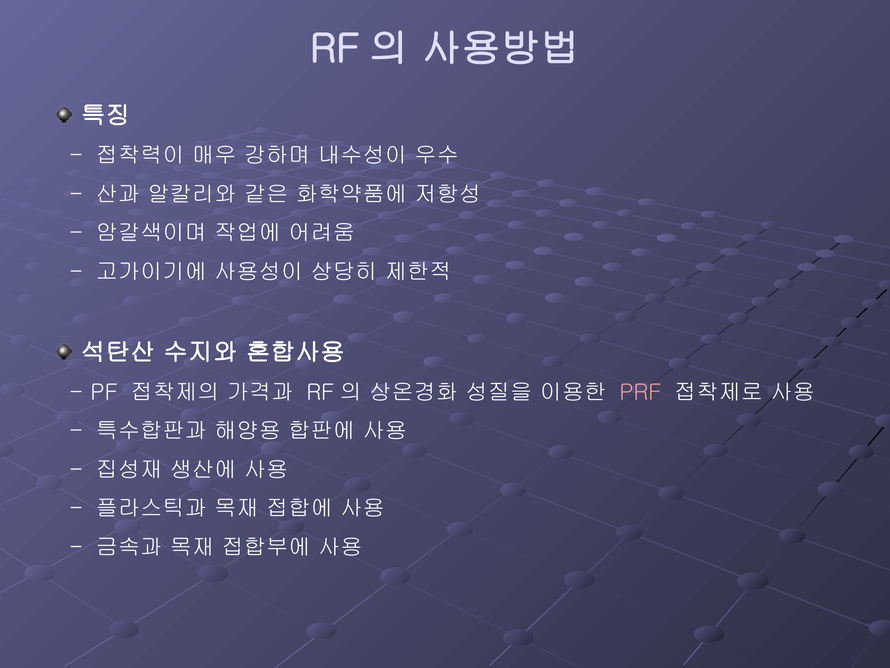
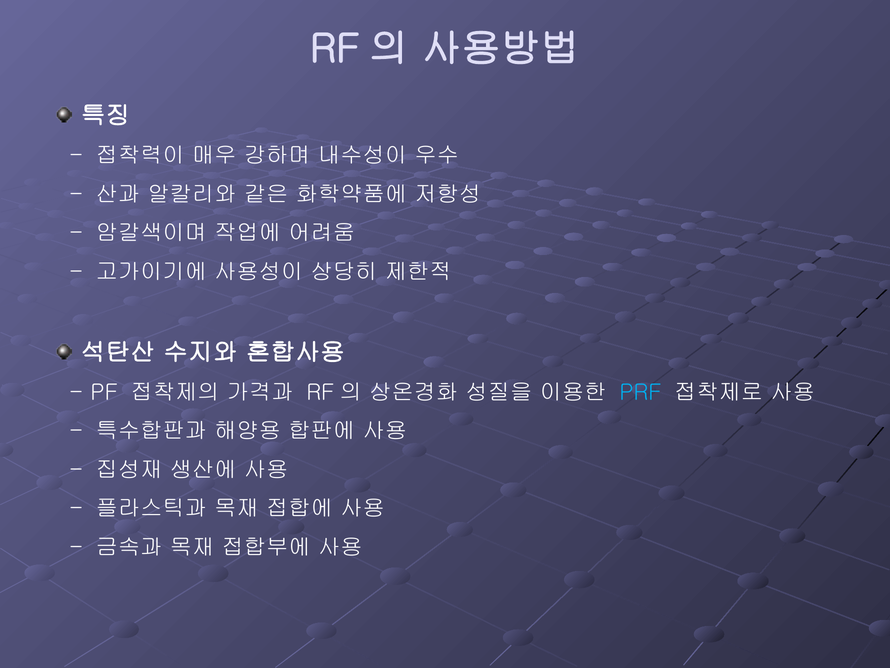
PRF colour: pink -> light blue
